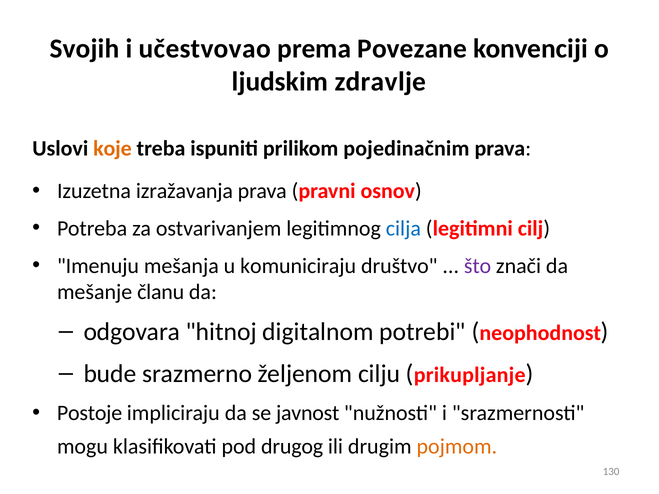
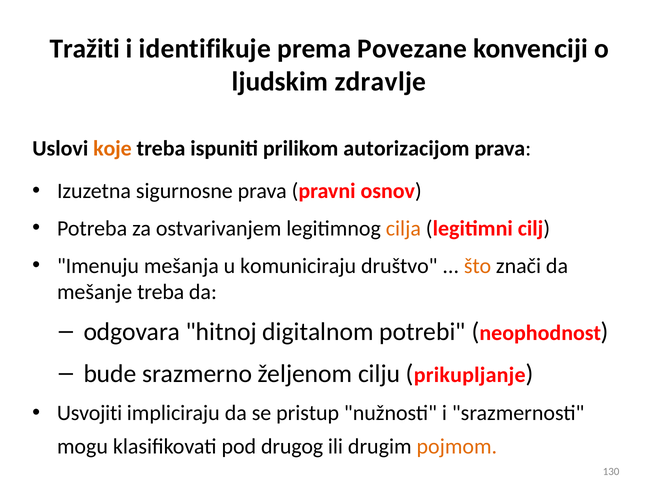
Svojih: Svojih -> Tražiti
učestvovao: učestvovao -> identifikuje
pojedinačnim: pojedinačnim -> autorizacijom
izražavanja: izražavanja -> sigurnosne
cilja colour: blue -> orange
što colour: purple -> orange
mešanje članu: članu -> treba
Postoje: Postoje -> Usvojiti
javnost: javnost -> pristup
